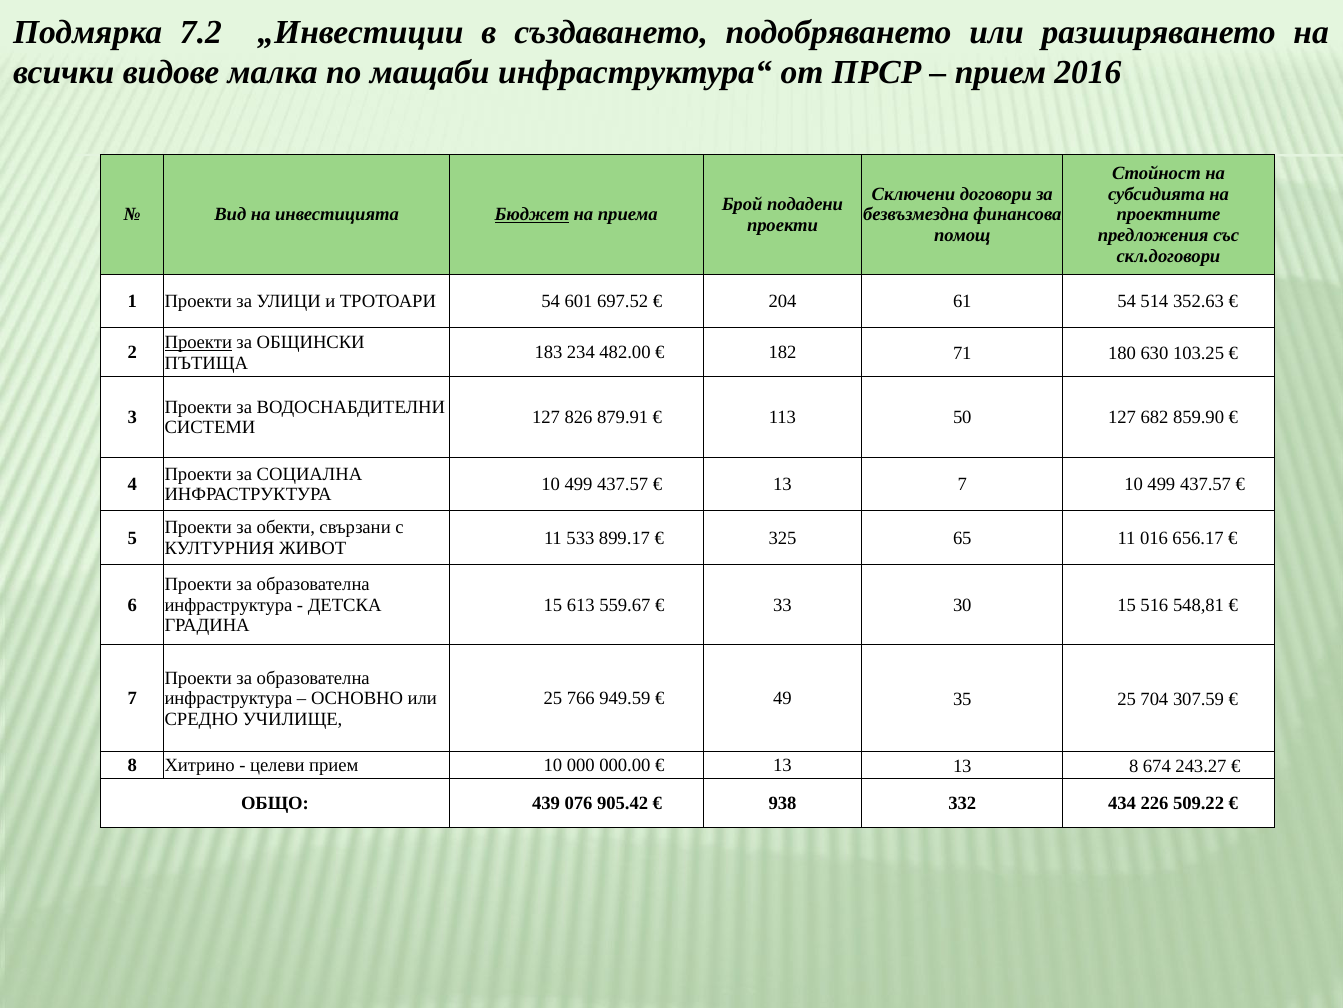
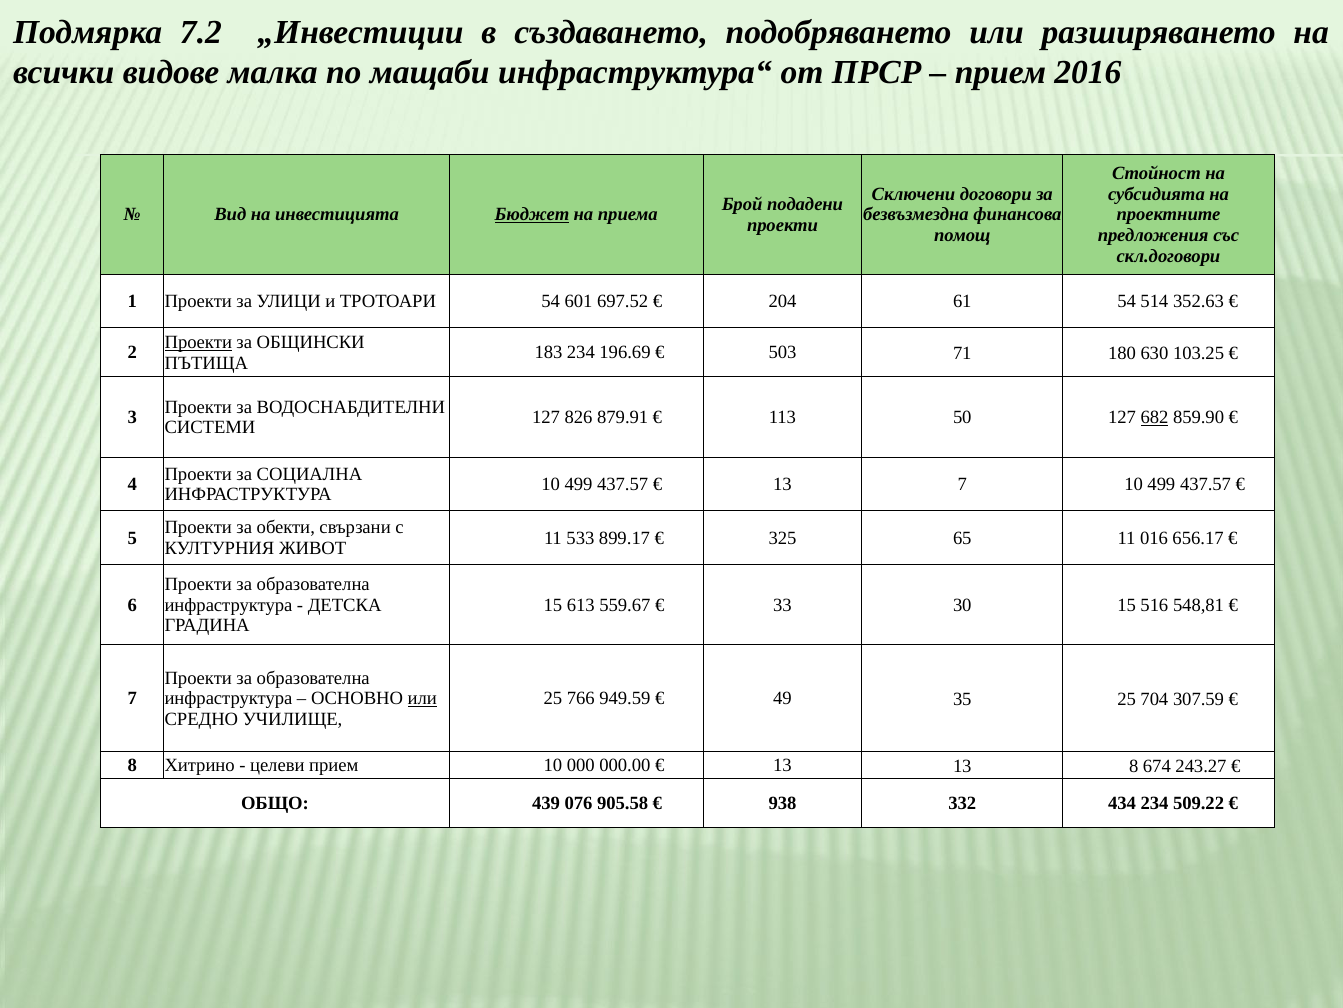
482.00: 482.00 -> 196.69
182: 182 -> 503
682 underline: none -> present
или at (422, 698) underline: none -> present
905.42: 905.42 -> 905.58
434 226: 226 -> 234
